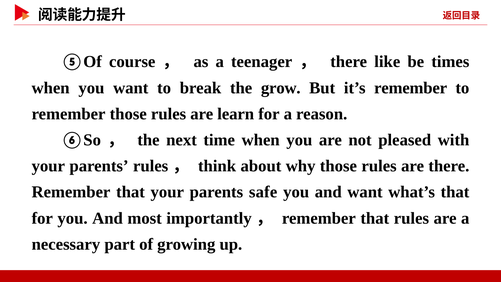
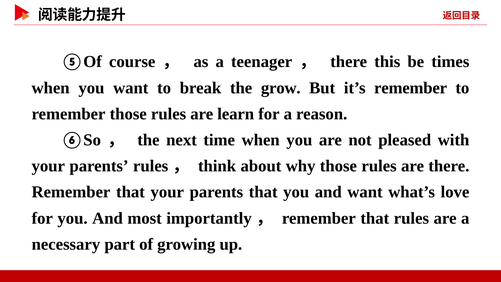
like: like -> this
parents safe: safe -> that
what’s that: that -> love
